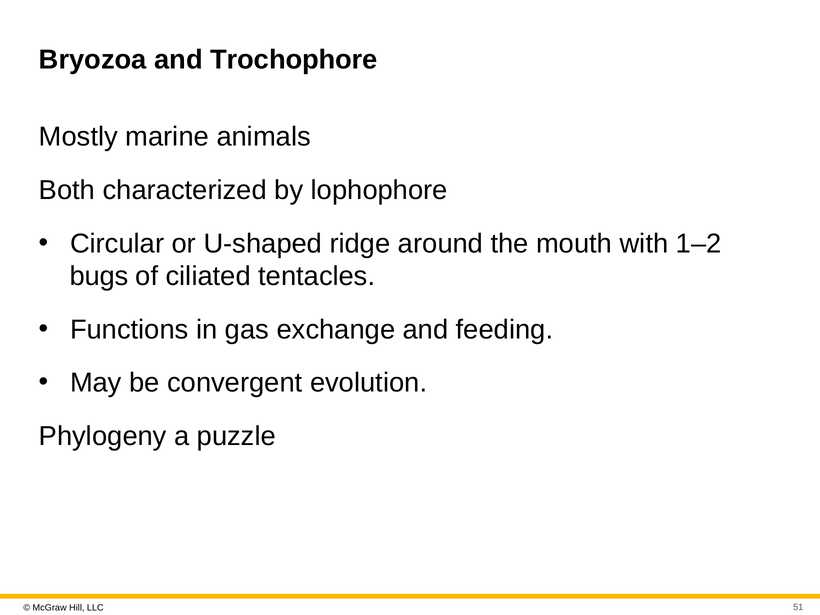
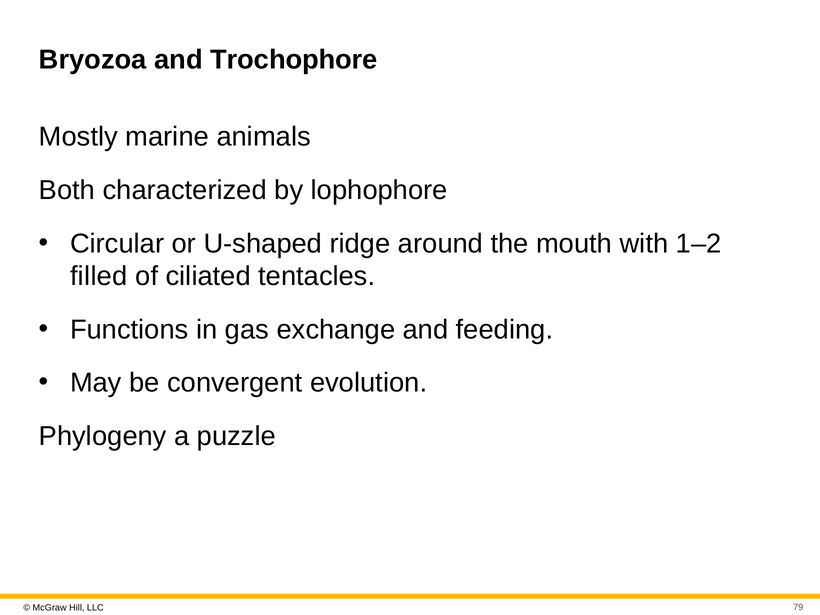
bugs: bugs -> filled
51: 51 -> 79
